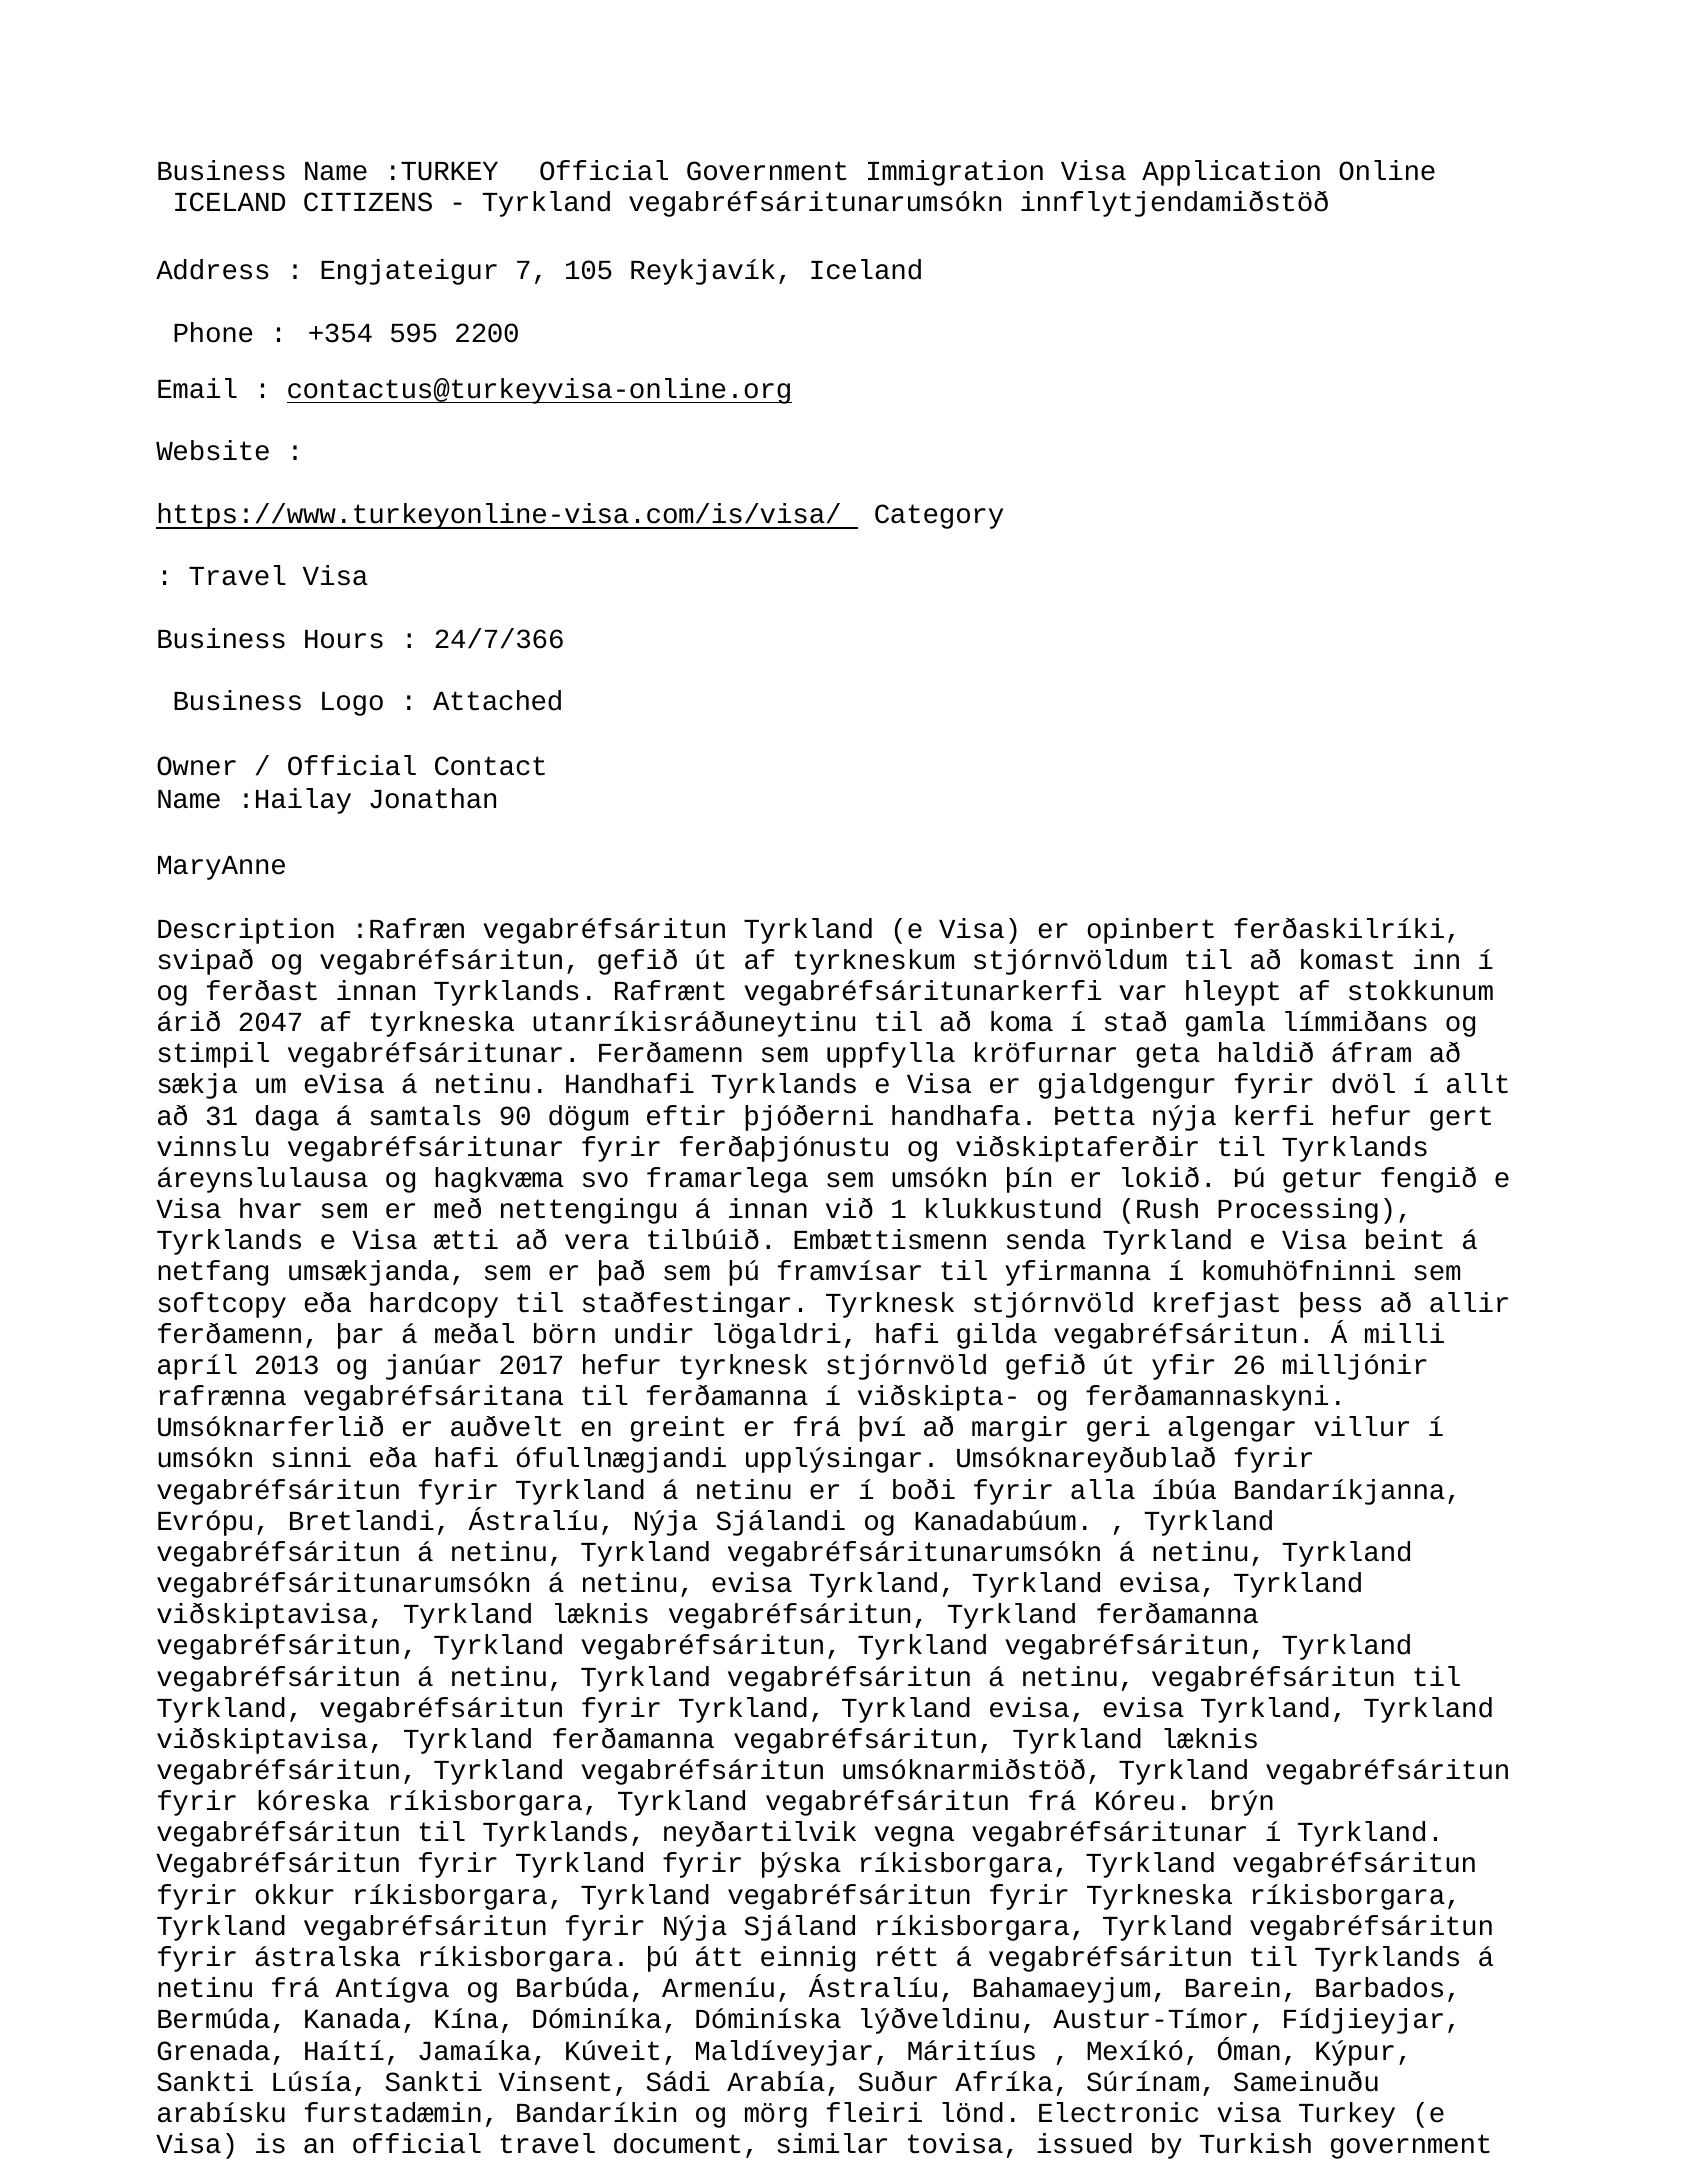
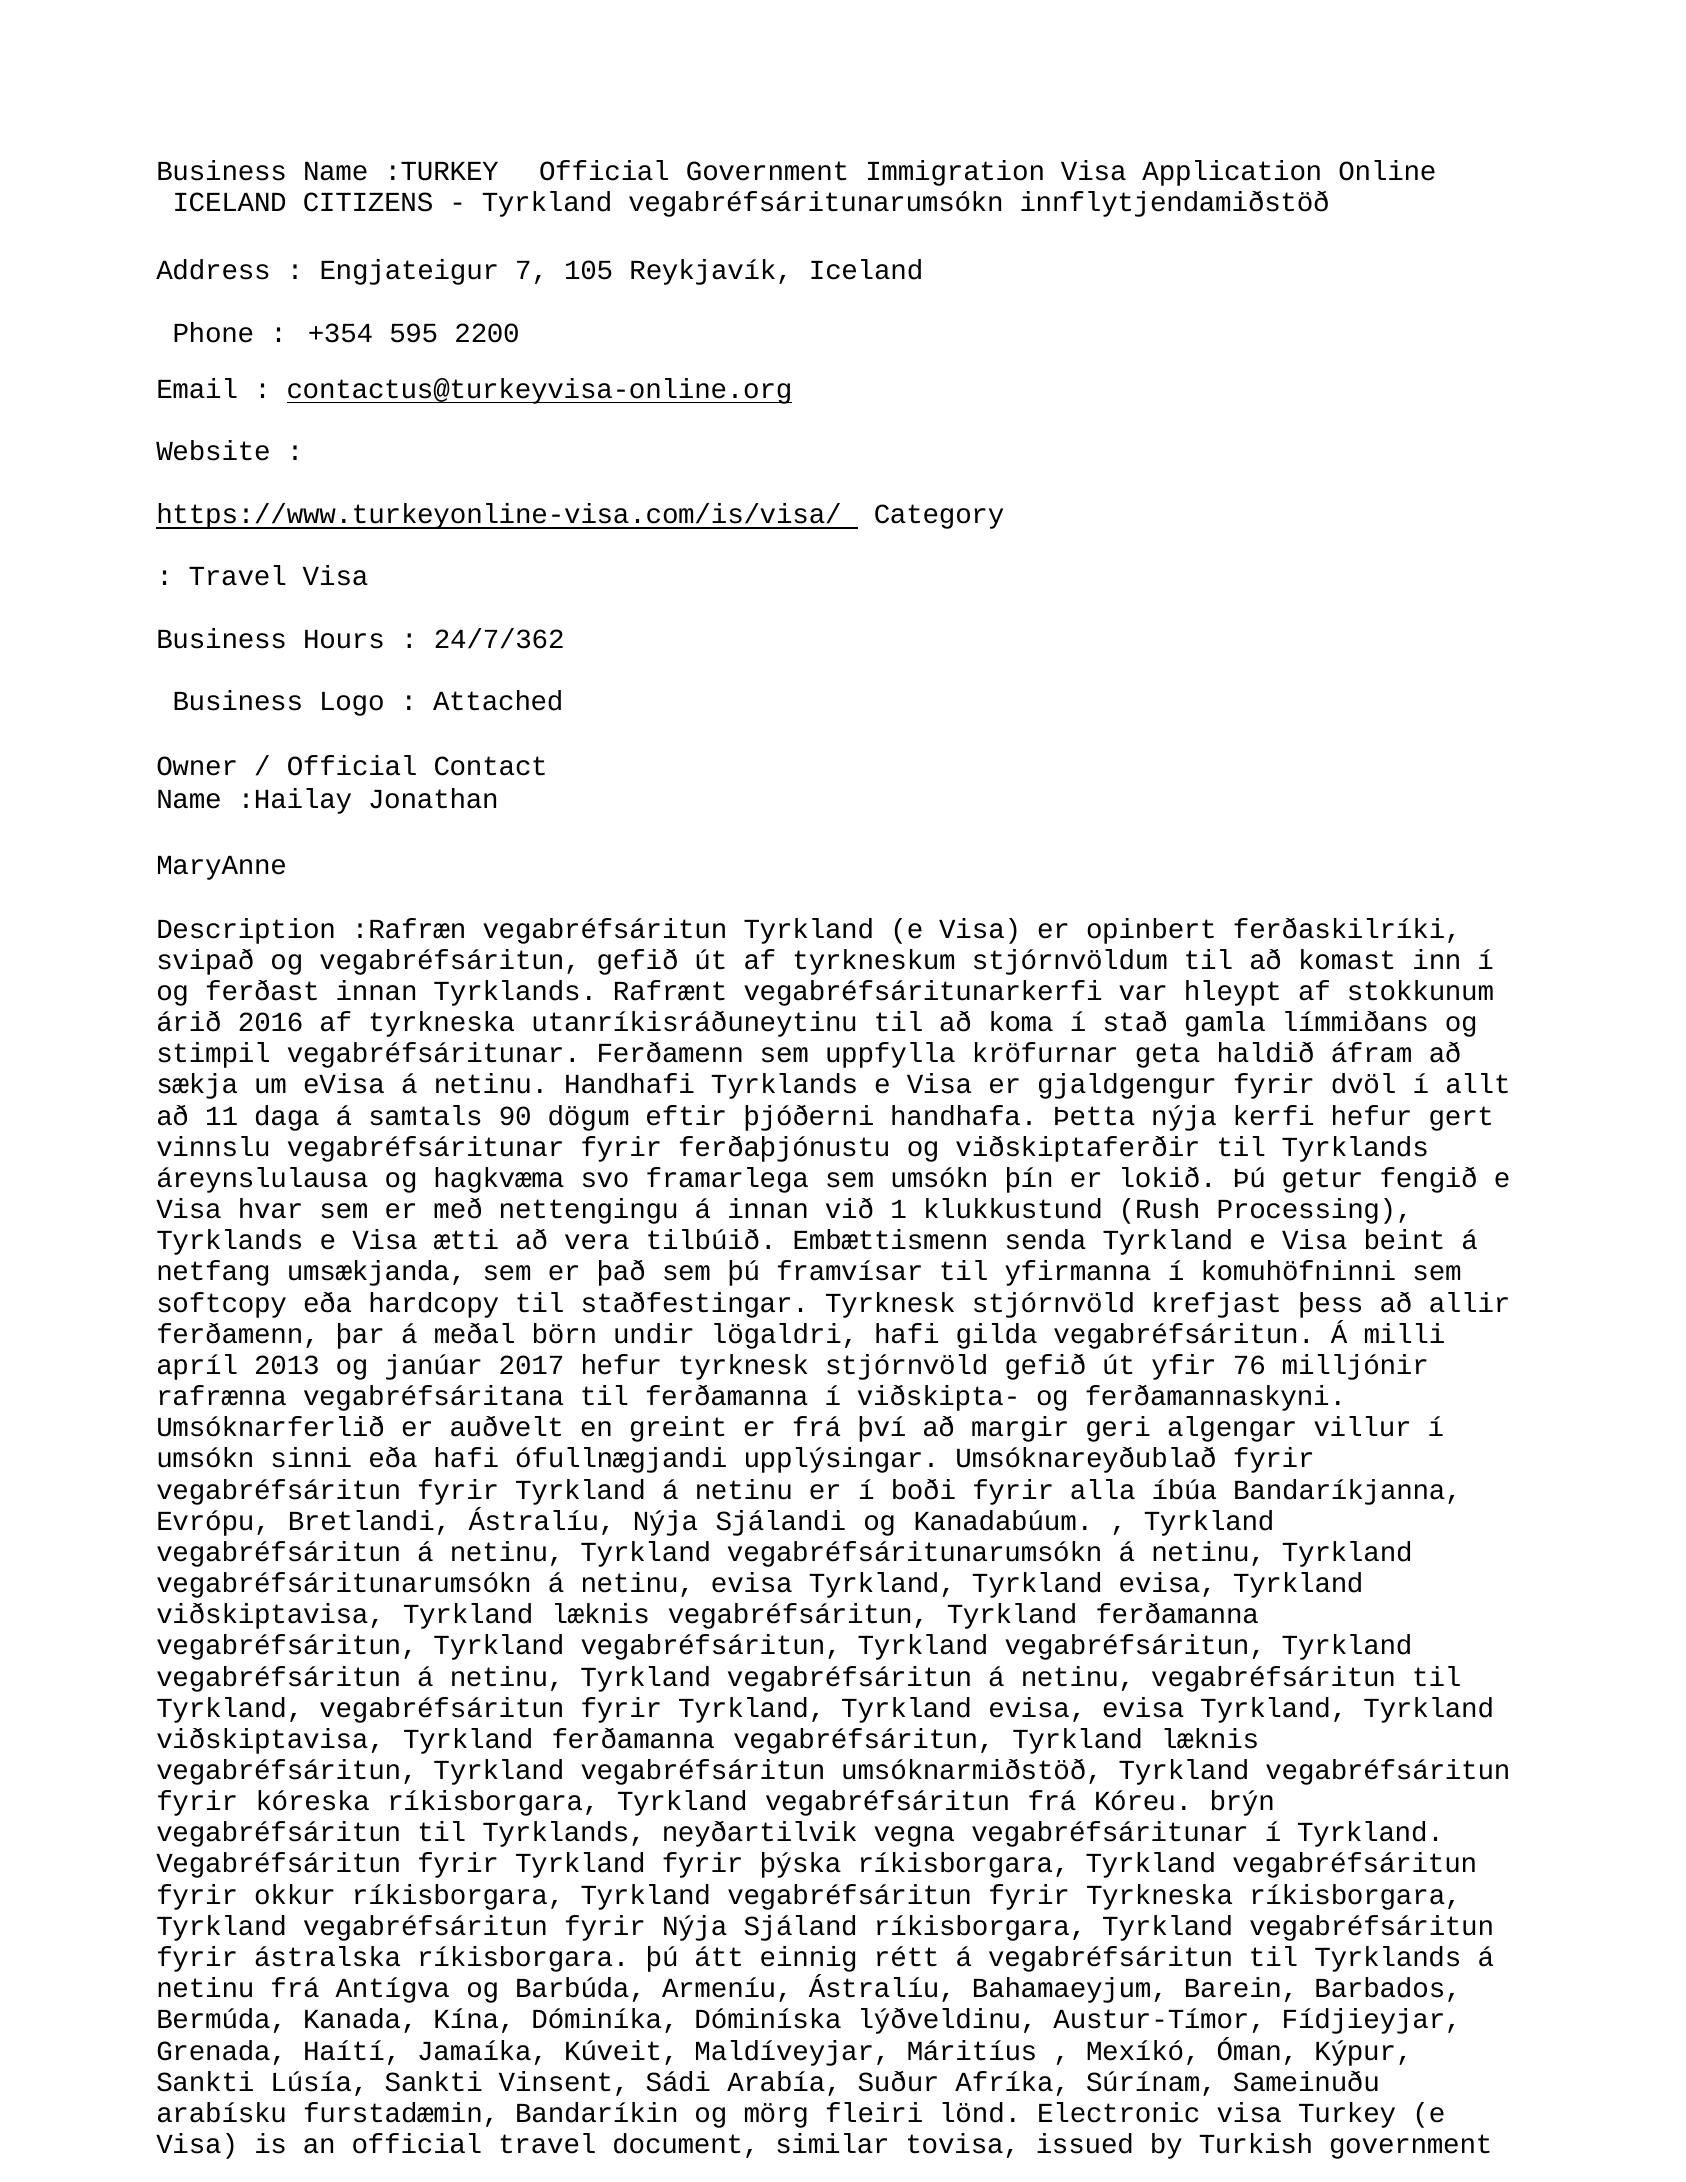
24/7/366: 24/7/366 -> 24/7/362
2047: 2047 -> 2016
31: 31 -> 11
26: 26 -> 76
